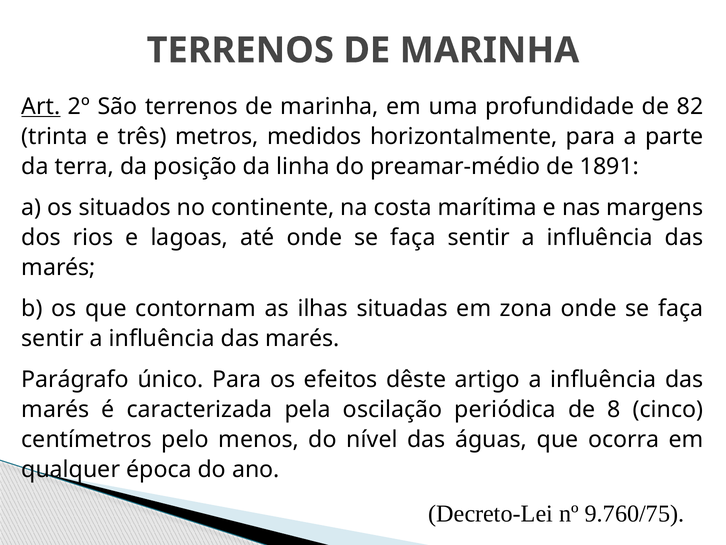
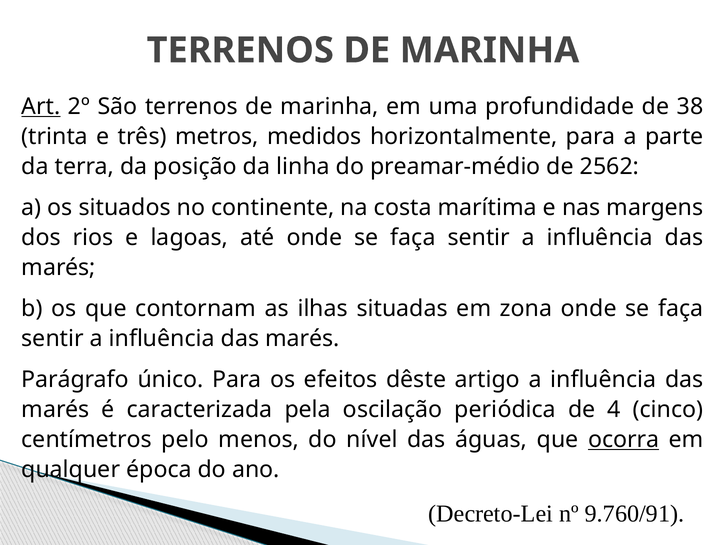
82: 82 -> 38
1891: 1891 -> 2562
8: 8 -> 4
ocorra underline: none -> present
9.760/75: 9.760/75 -> 9.760/91
